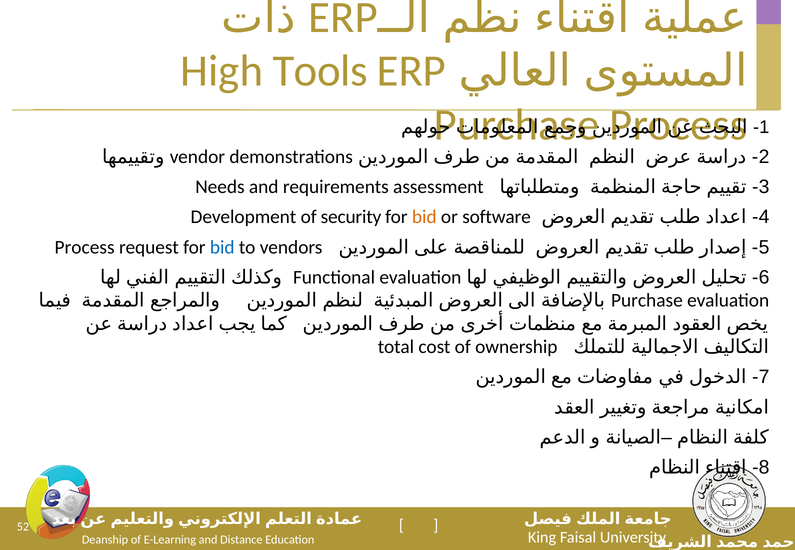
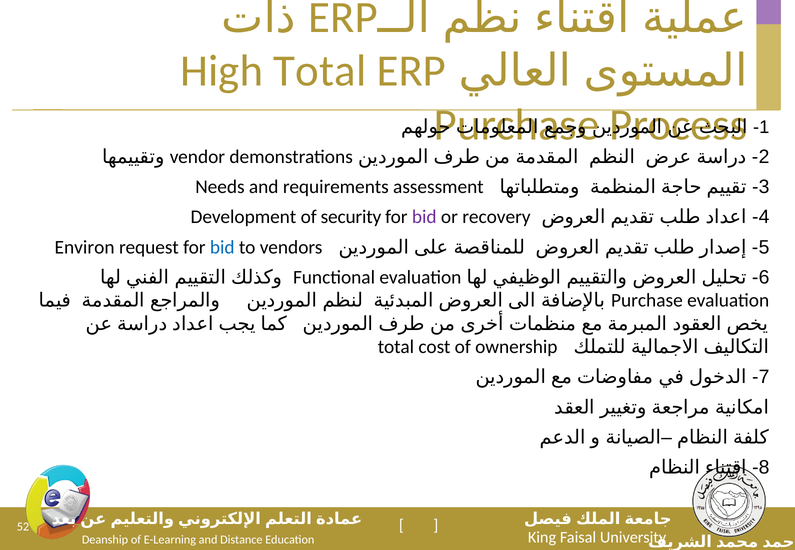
High Tools: Tools -> Total
bid at (424, 217) colour: orange -> purple
software: software -> recovery
Process at (85, 247): Process -> Environ
